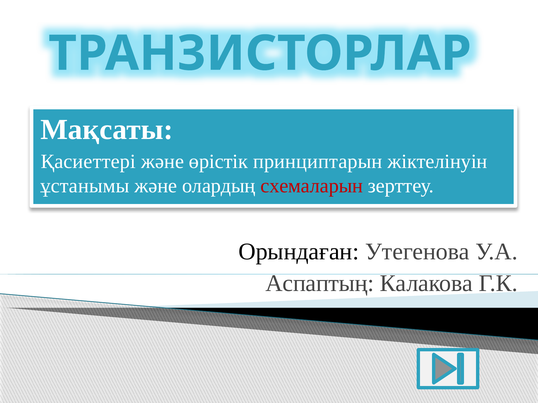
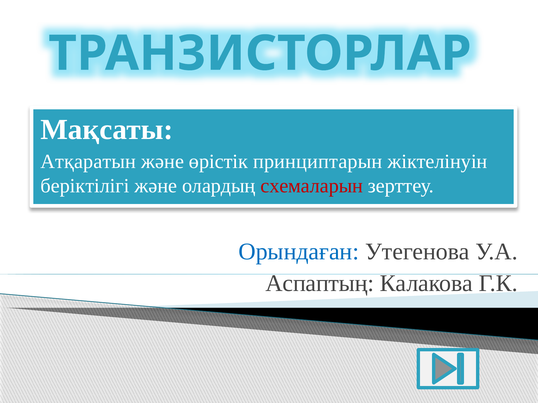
Қасиеттері: Қасиеттері -> Атқаратын
ұстанымы: ұстанымы -> беріктілігі
Орындаған colour: black -> blue
